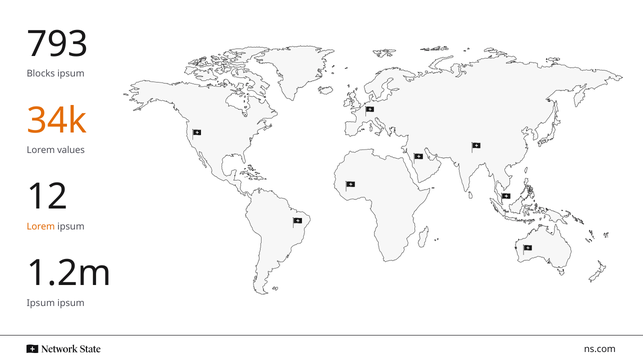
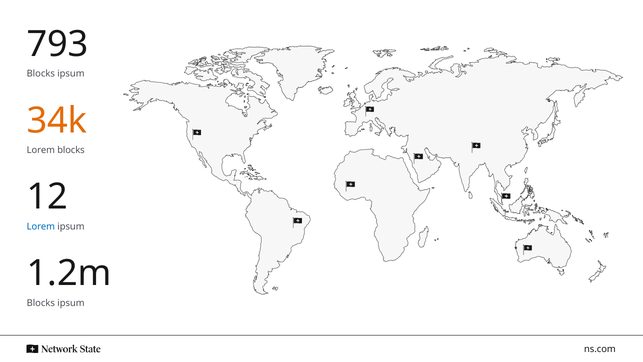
Lorem values: values -> blocks
Lorem at (41, 227) colour: orange -> blue
Ipsum at (41, 303): Ipsum -> Blocks
